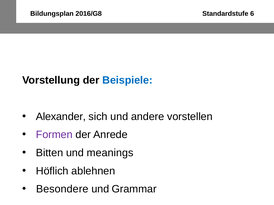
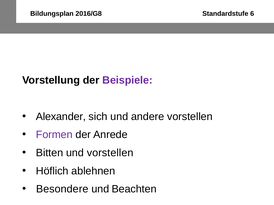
Beispiele colour: blue -> purple
und meanings: meanings -> vorstellen
Grammar: Grammar -> Beachten
